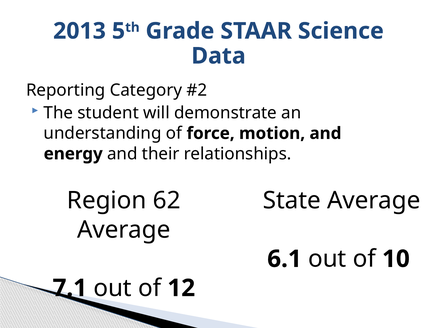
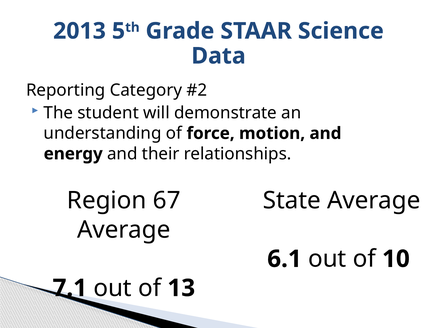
62: 62 -> 67
12: 12 -> 13
